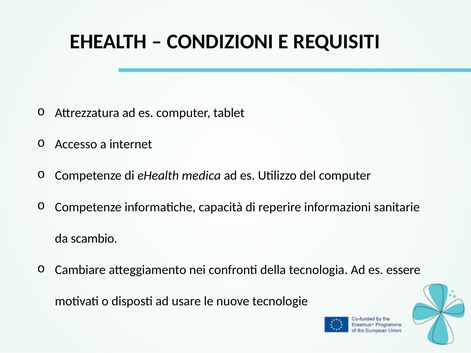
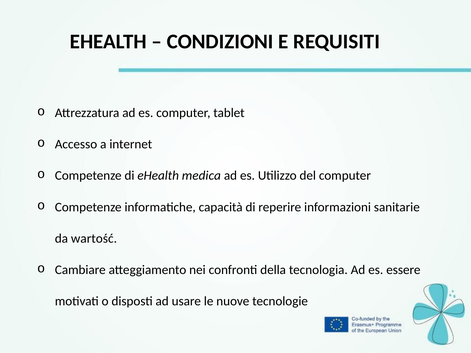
scambio: scambio -> wartość
